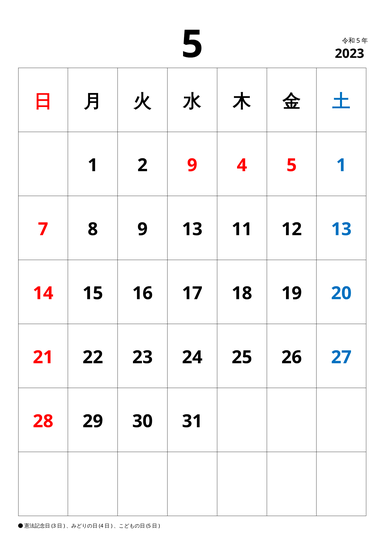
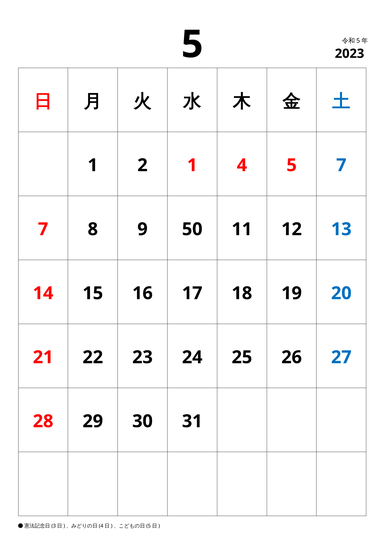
2 9: 9 -> 1
5 1: 1 -> 7
9 13: 13 -> 50
